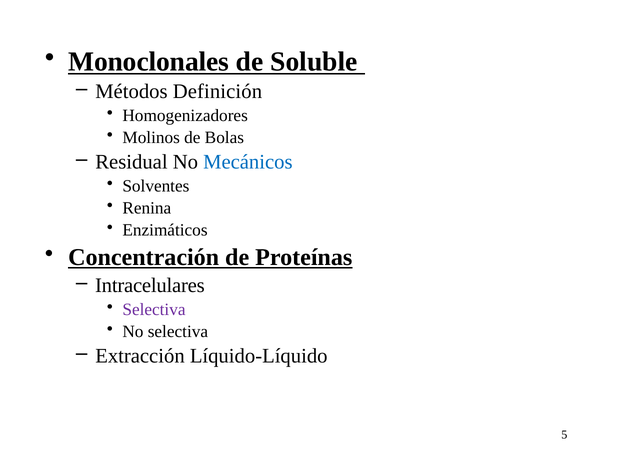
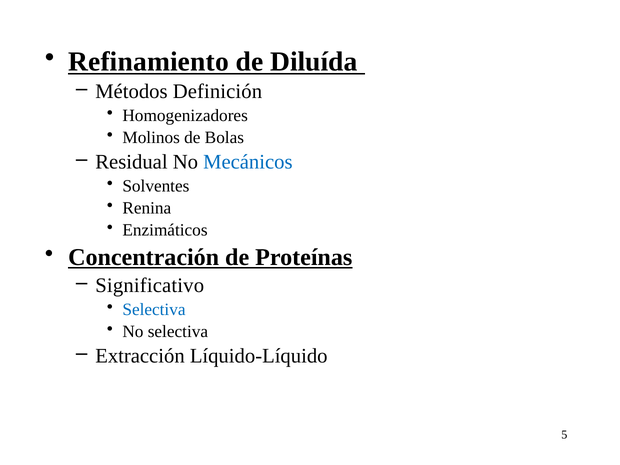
Monoclonales: Monoclonales -> Refinamiento
Soluble: Soluble -> Diluída
Intracelulares: Intracelulares -> Significativo
Selectiva at (154, 310) colour: purple -> blue
